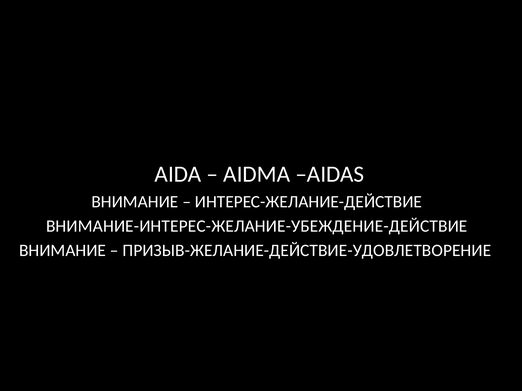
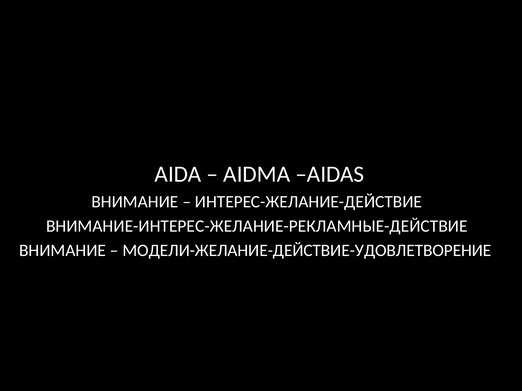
ВНИМАНИЕ-ИНТЕРЕС-ЖЕЛАНИЕ-УБЕЖДЕНИЕ-ДЕЙСТВИЕ: ВНИМАНИЕ-ИНТЕРЕС-ЖЕЛАНИЕ-УБЕЖДЕНИЕ-ДЕЙСТВИЕ -> ВНИМАНИЕ-ИНТЕРЕС-ЖЕЛАНИЕ-РЕКЛАМНЫЕ-ДЕЙСТВИЕ
ПРИЗЫВ-ЖЕЛАНИЕ-ДЕЙСТВИЕ-УДОВЛЕТВОРЕНИЕ: ПРИЗЫВ-ЖЕЛАНИЕ-ДЕЙСТВИЕ-УДОВЛЕТВОРЕНИЕ -> МОДЕЛИ-ЖЕЛАНИЕ-ДЕЙСТВИЕ-УДОВЛЕТВОРЕНИЕ
